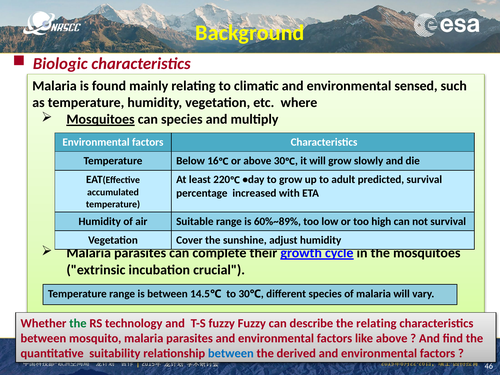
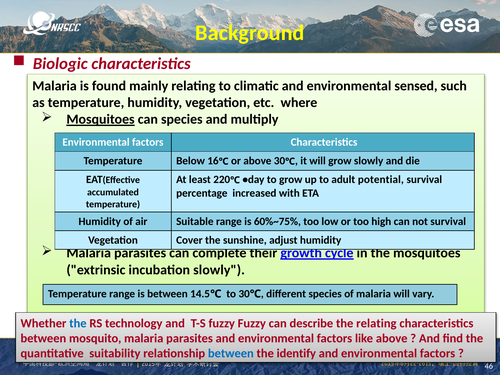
predicted: predicted -> potential
60%~89%: 60%~89% -> 60%~75%
incubation crucial: crucial -> slowly
the at (78, 323) colour: green -> blue
derived: derived -> identify
